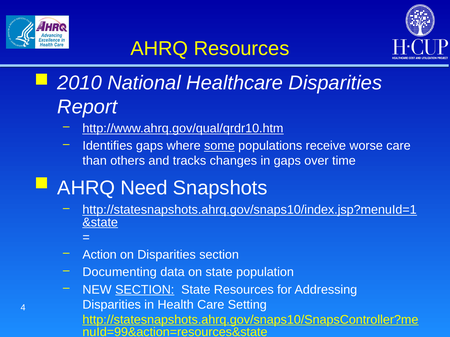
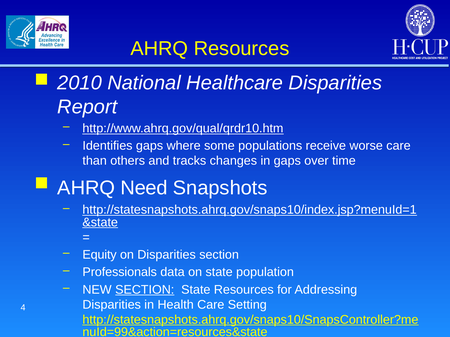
some underline: present -> none
Action: Action -> Equity
Documenting: Documenting -> Professionals
